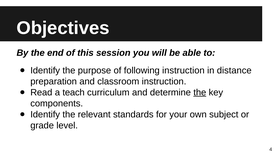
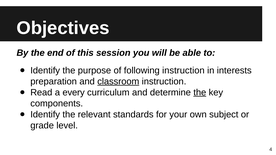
distance: distance -> interests
classroom underline: none -> present
teach: teach -> every
